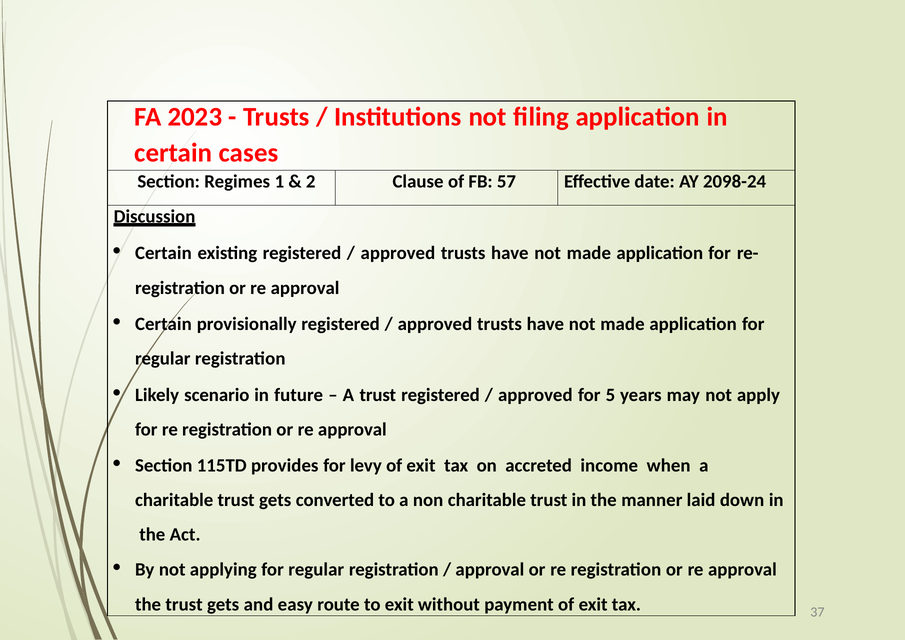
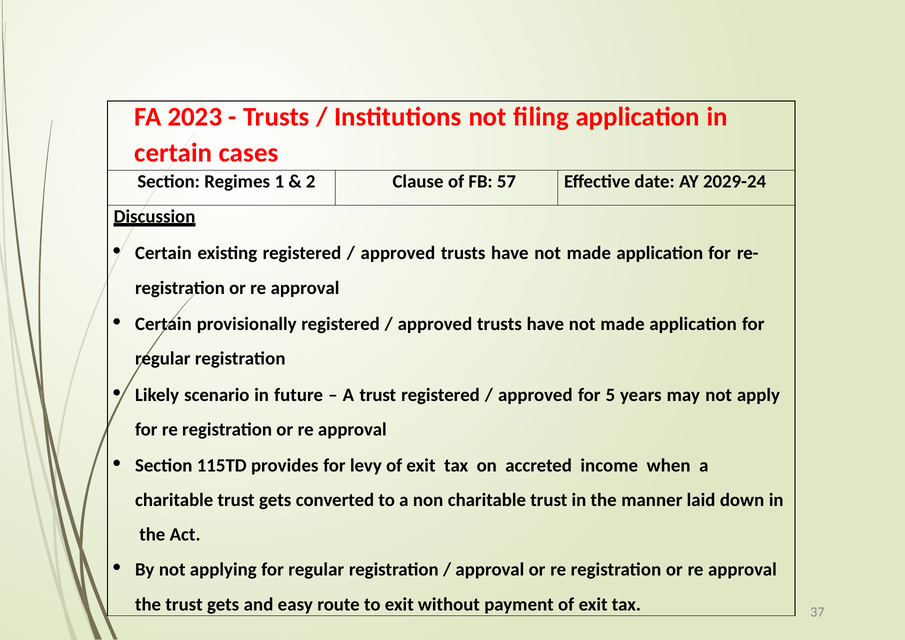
2098-24: 2098-24 -> 2029-24
